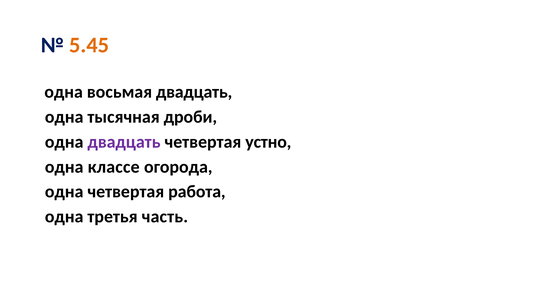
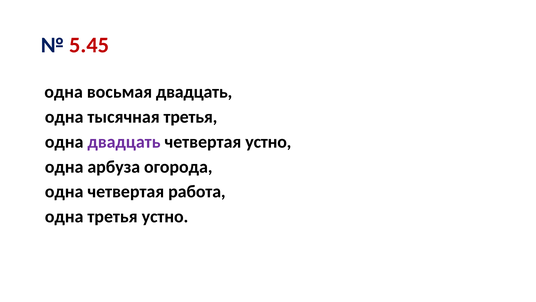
5.45 colour: orange -> red
тысячная дроби: дроби -> третья
классе: классе -> арбуза
третья часть: часть -> устно
